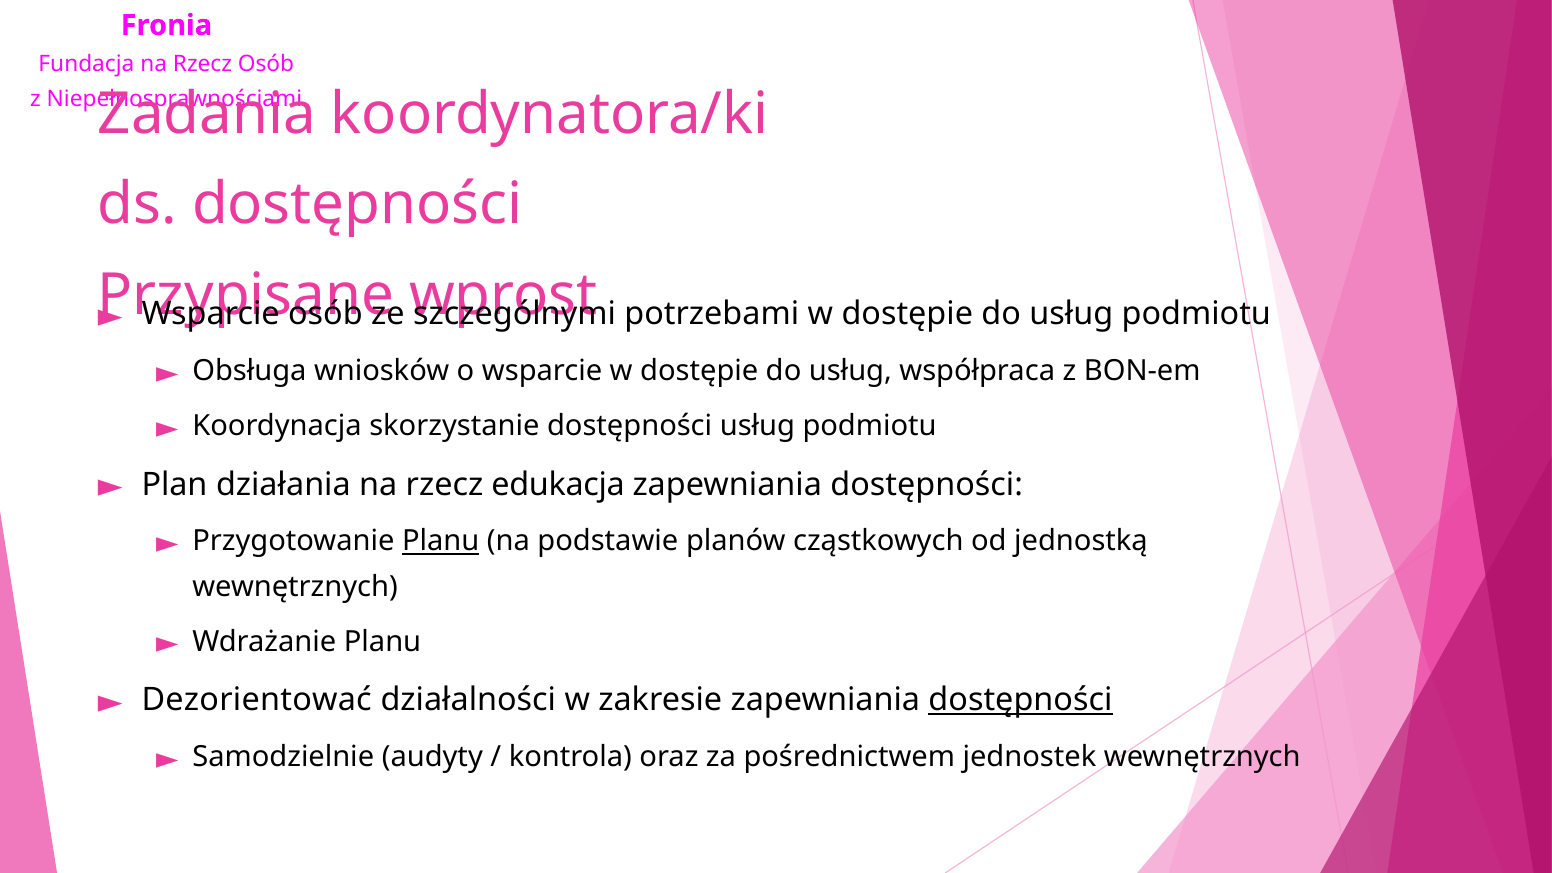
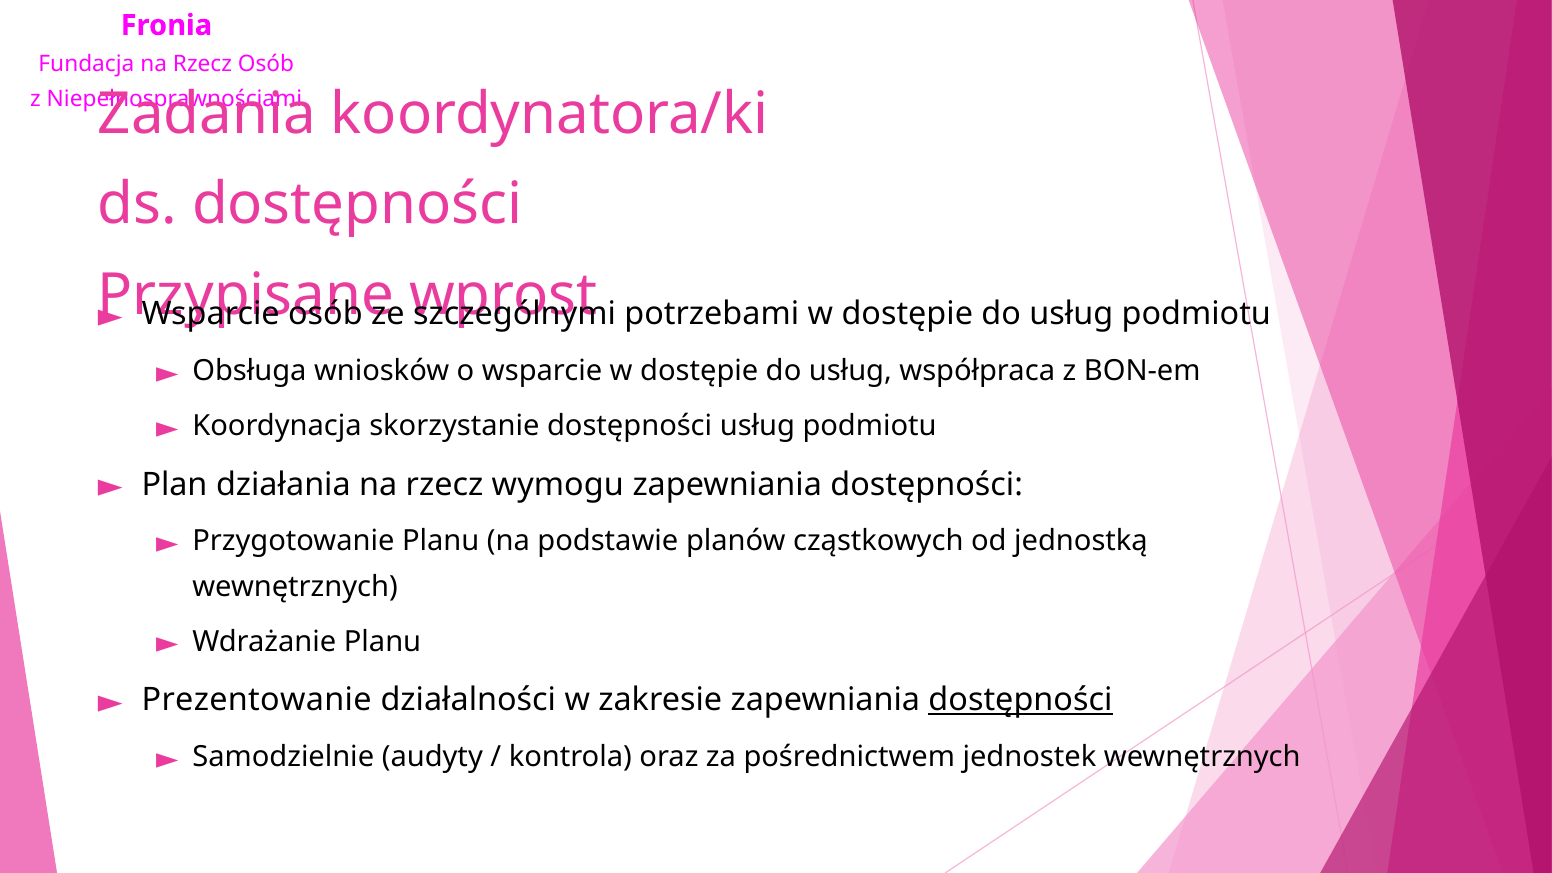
edukacja: edukacja -> wymogu
Planu at (441, 541) underline: present -> none
Dezorientować: Dezorientować -> Prezentowanie
